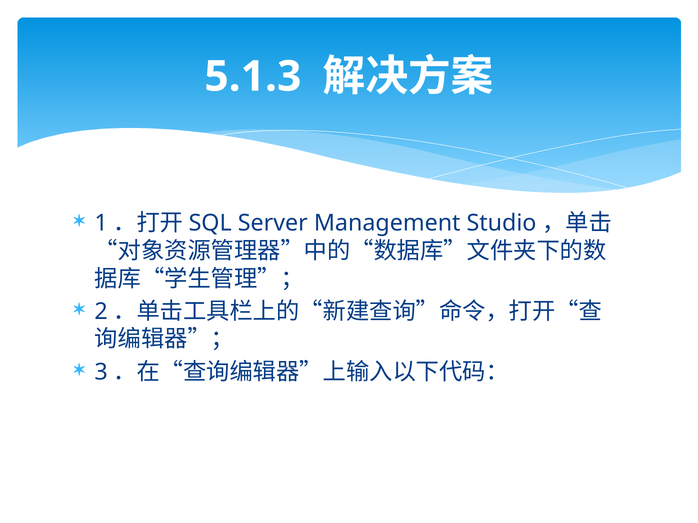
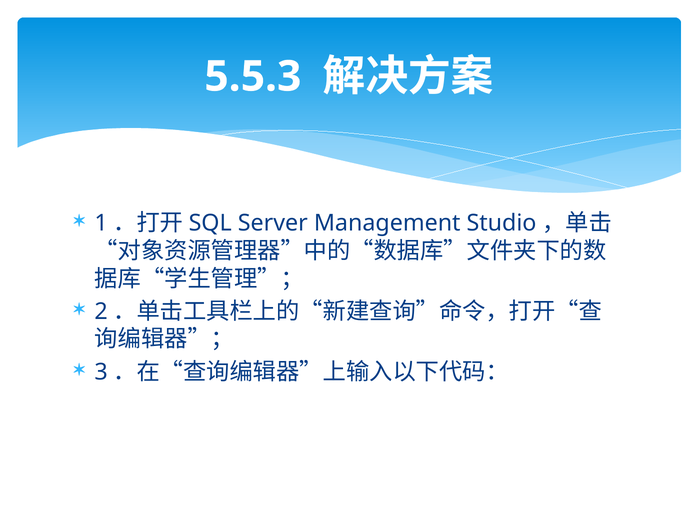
5.1.3: 5.1.3 -> 5.5.3
